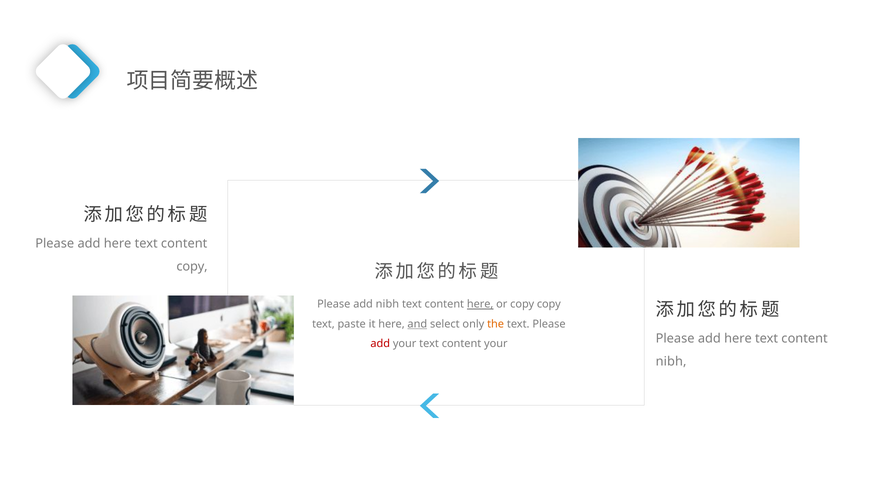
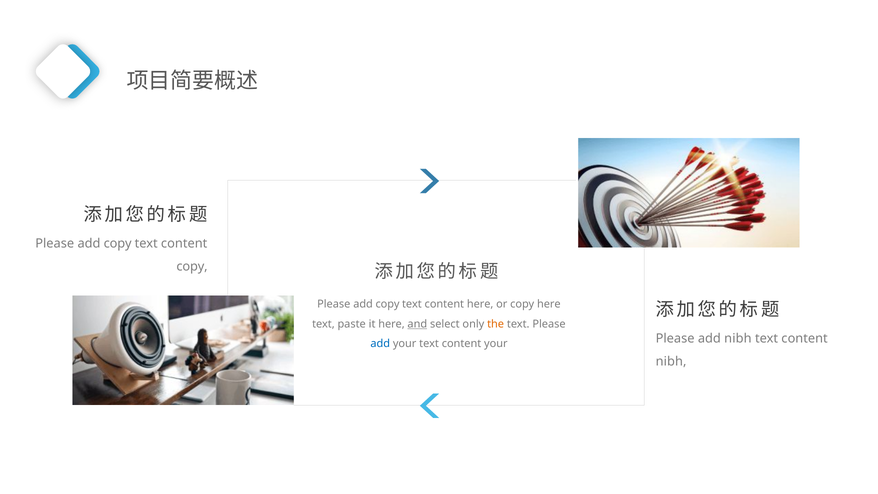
here at (118, 244): here -> copy
nibh at (387, 304): nibh -> copy
here at (480, 304) underline: present -> none
copy copy: copy -> here
here at (738, 339): here -> nibh
add at (380, 344) colour: red -> blue
